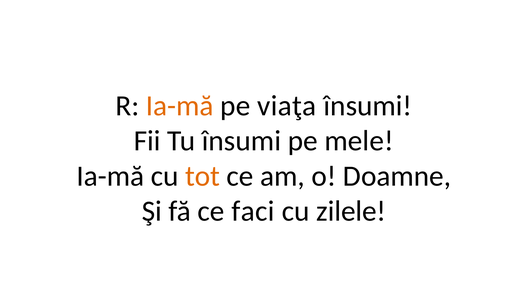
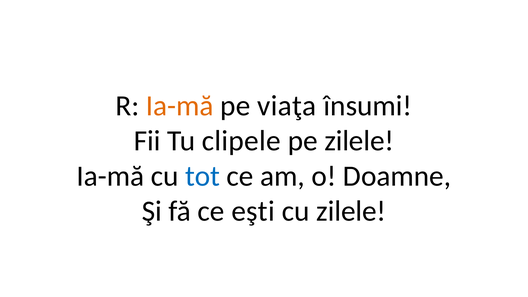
Tu însumi: însumi -> clipele
pe mele: mele -> zilele
tot colour: orange -> blue
faci: faci -> eşti
